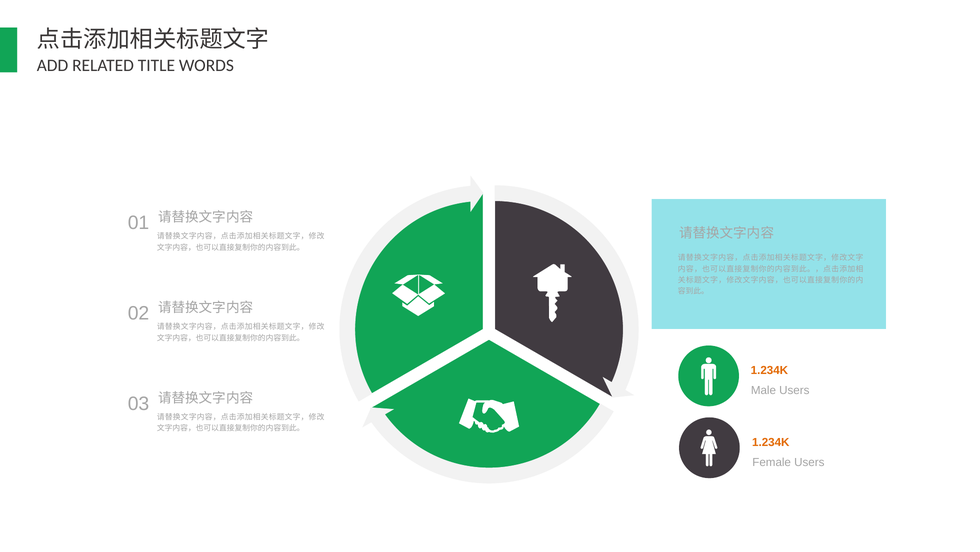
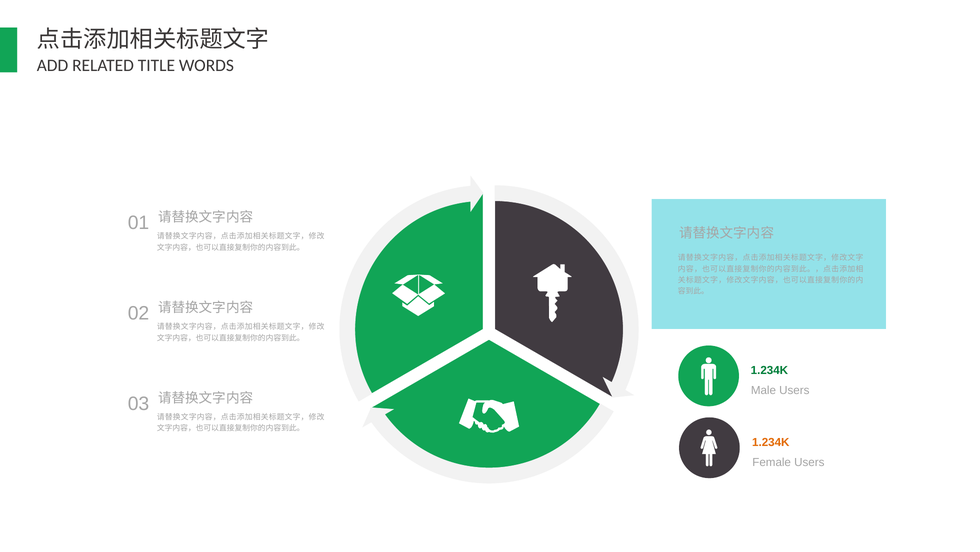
1.234K at (769, 370) colour: orange -> green
